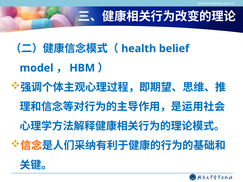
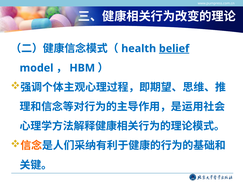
belief underline: none -> present
